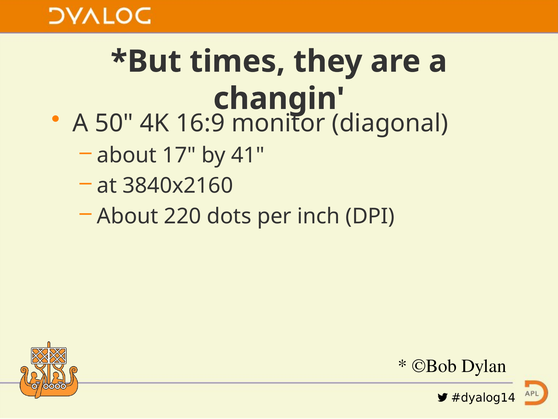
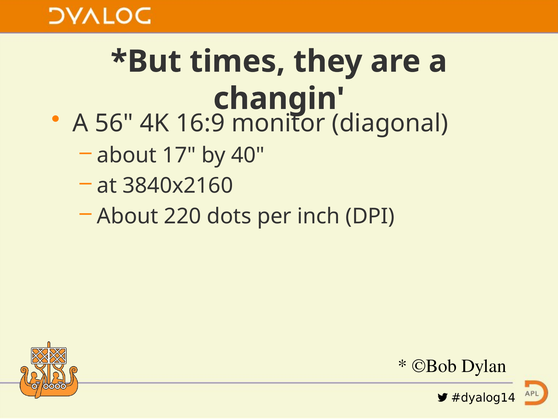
50: 50 -> 56
41: 41 -> 40
